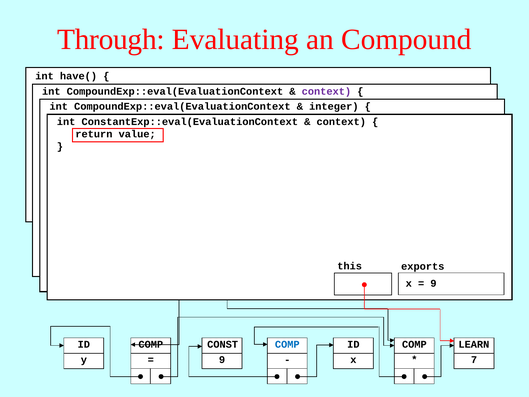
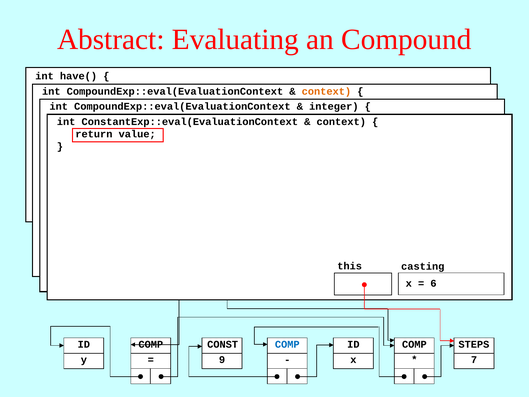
Through: Through -> Abstract
context at (326, 91) colour: purple -> orange
exports: exports -> casting
9 at (433, 283): 9 -> 6
LEARN: LEARN -> STEPS
